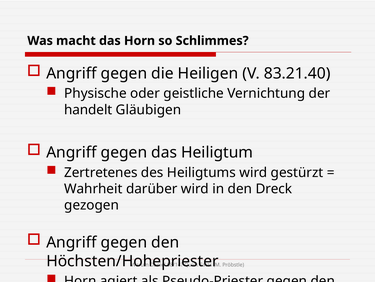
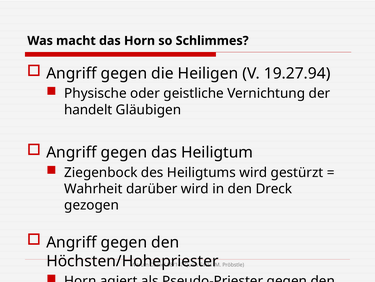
83.21.40: 83.21.40 -> 19.27.94
Zertretenes: Zertretenes -> Ziegenbock
